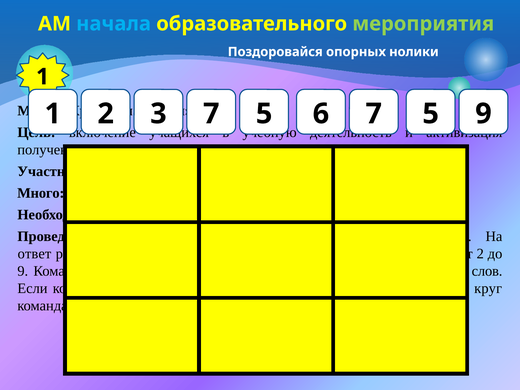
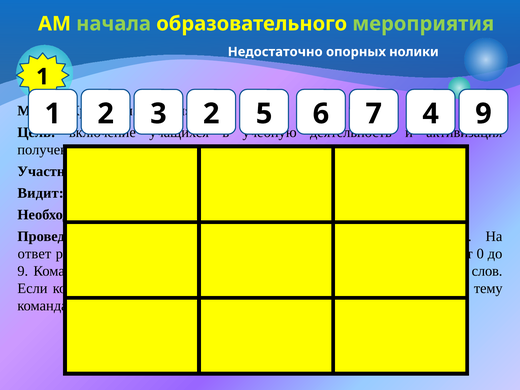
начала colour: light blue -> light green
Поздоровайся: Поздоровайся -> Недостаточно
7 at (211, 114): 7 -> 2
5 at (431, 114): 5 -> 4
Много: Много -> Видит
2 at (480, 254): 2 -> 0
круг: круг -> тему
